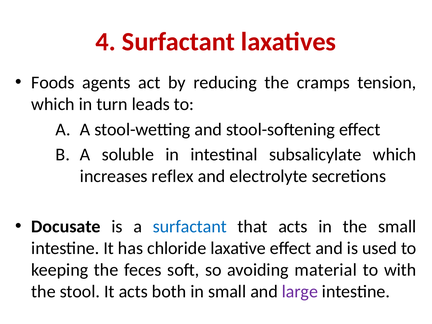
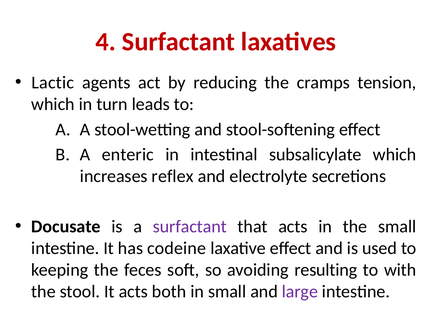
Foods: Foods -> Lactic
soluble: soluble -> enteric
surfactant at (190, 227) colour: blue -> purple
chloride: chloride -> codeine
material: material -> resulting
